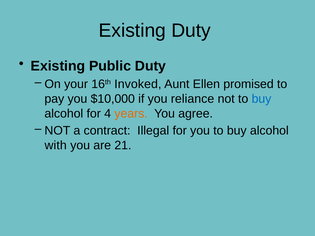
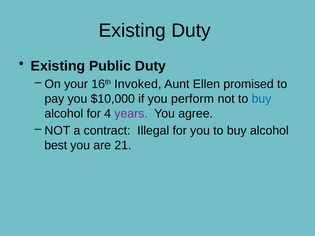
reliance: reliance -> perform
years colour: orange -> purple
with: with -> best
